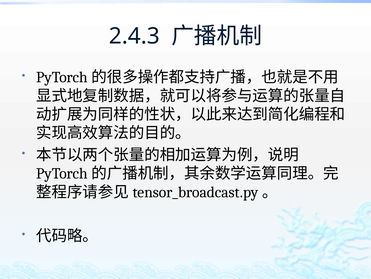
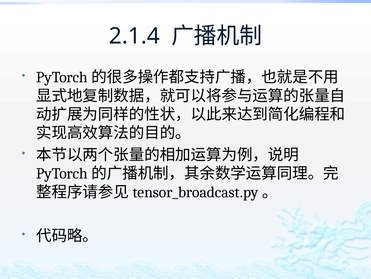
2.4.3: 2.4.3 -> 2.1.4
